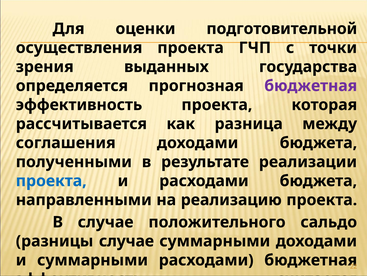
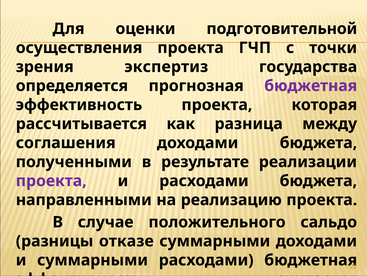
выданных: выданных -> экспертиз
проекта at (51, 180) colour: blue -> purple
разницы случае: случае -> отказе
